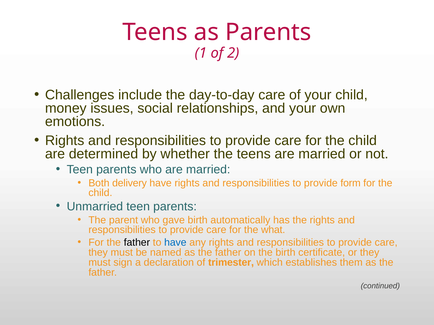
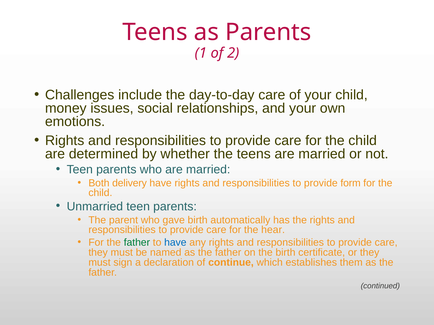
what: what -> hear
father at (137, 243) colour: black -> green
trimester: trimester -> continue
